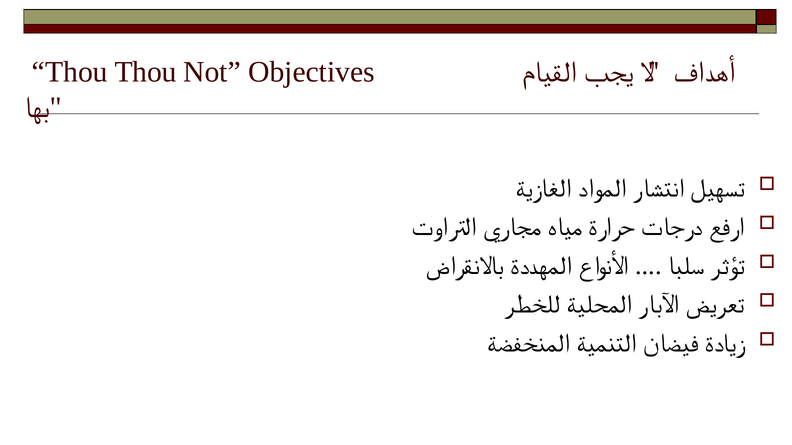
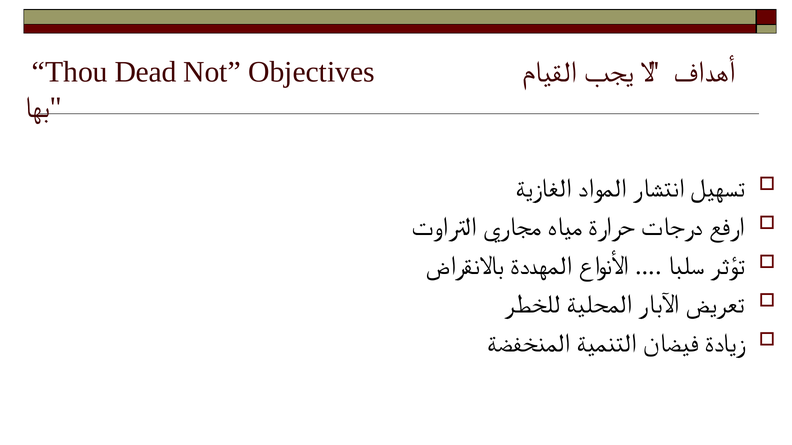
Thou Thou: Thou -> Dead
